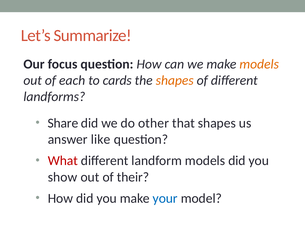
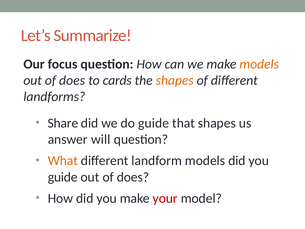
each at (72, 80): each -> does
do other: other -> guide
like: like -> will
What colour: red -> orange
show at (63, 177): show -> guide
their at (133, 177): their -> does
your colour: blue -> red
